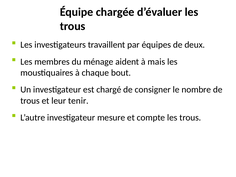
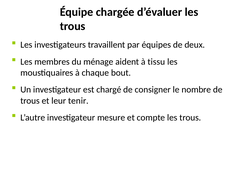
mais: mais -> tissu
